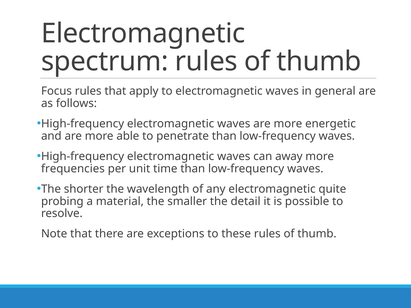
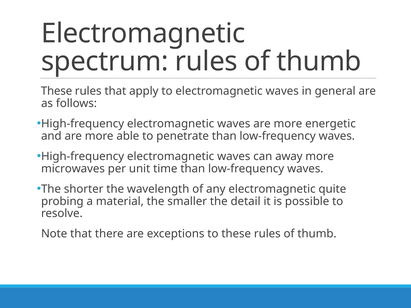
Focus at (56, 91): Focus -> These
frequencies: frequencies -> microwaves
